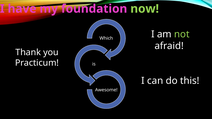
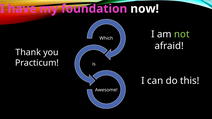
now colour: light green -> white
